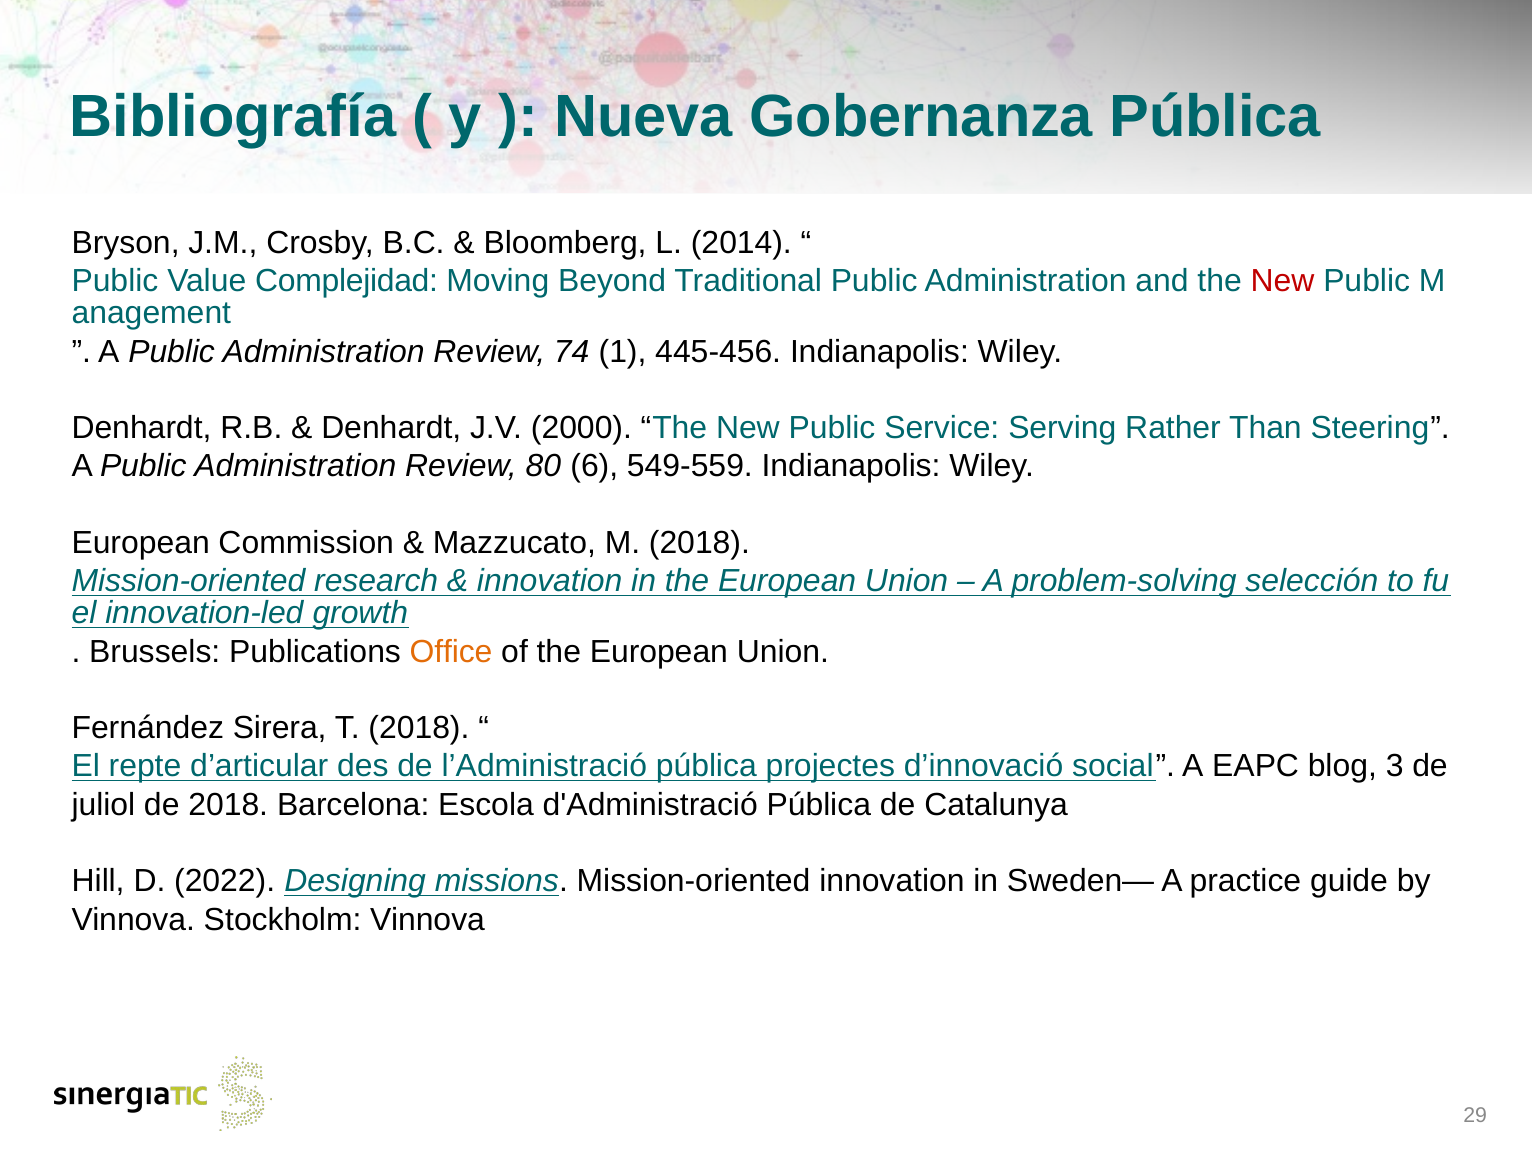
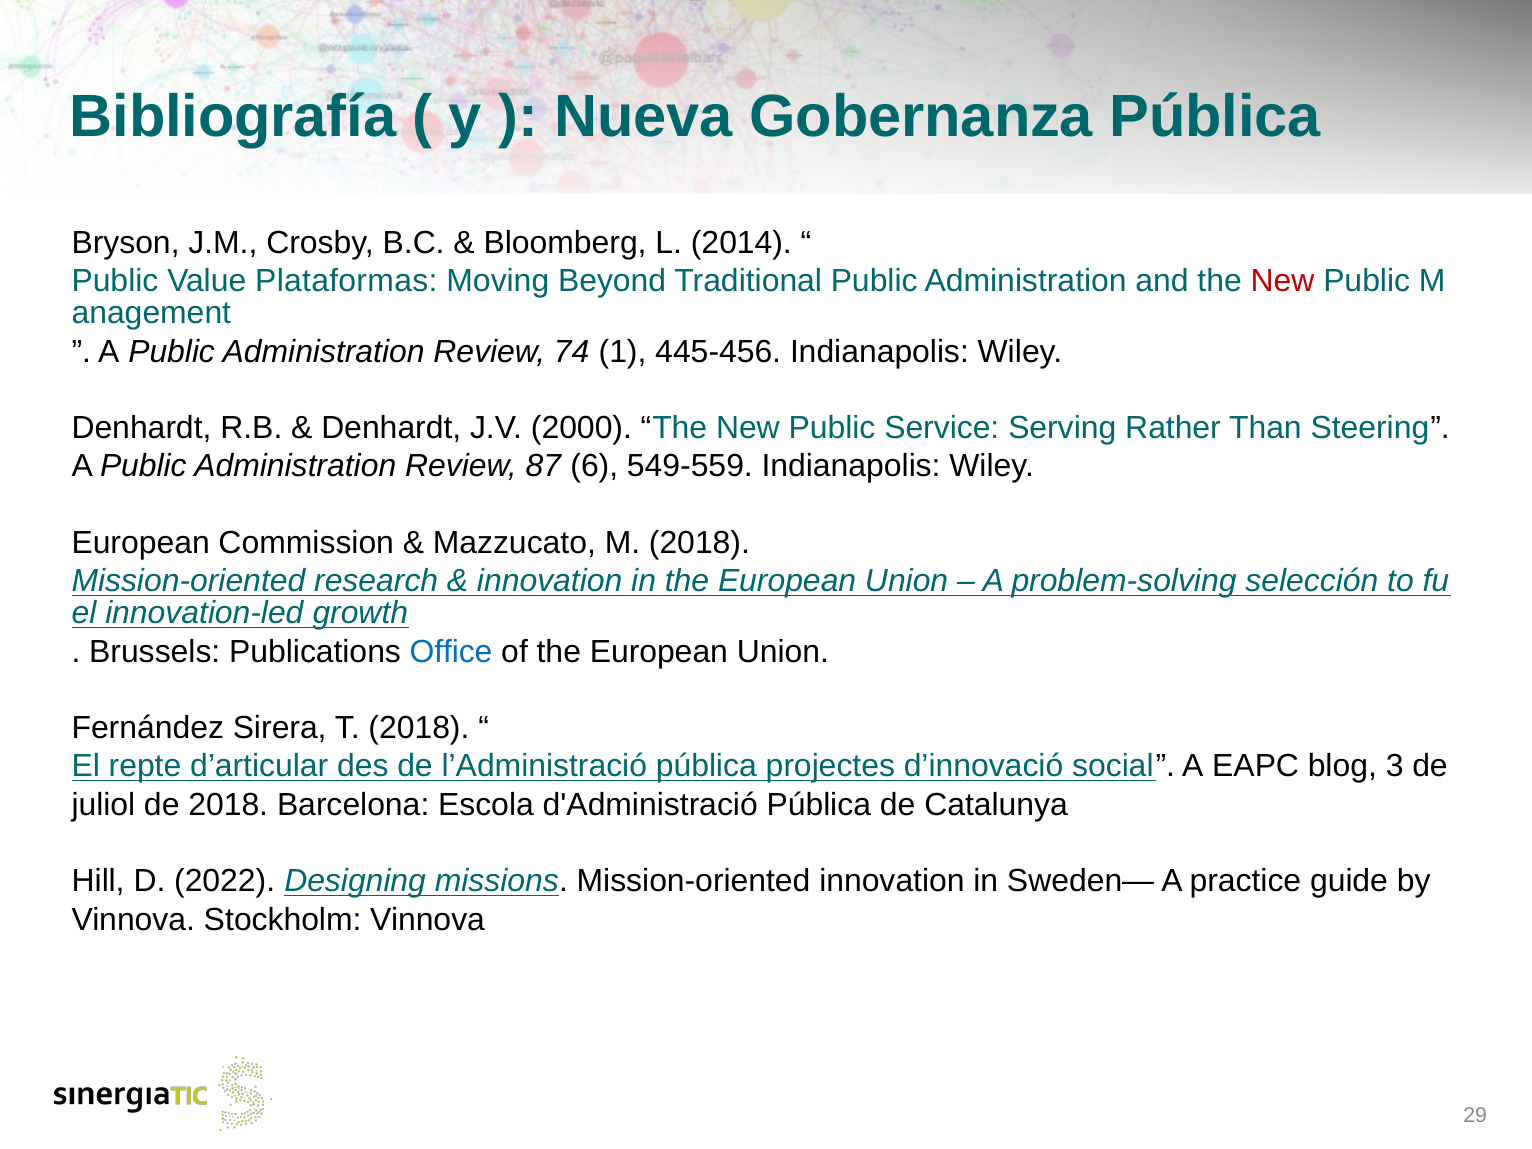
Complejidad: Complejidad -> Plataformas
80: 80 -> 87
Office colour: orange -> blue
